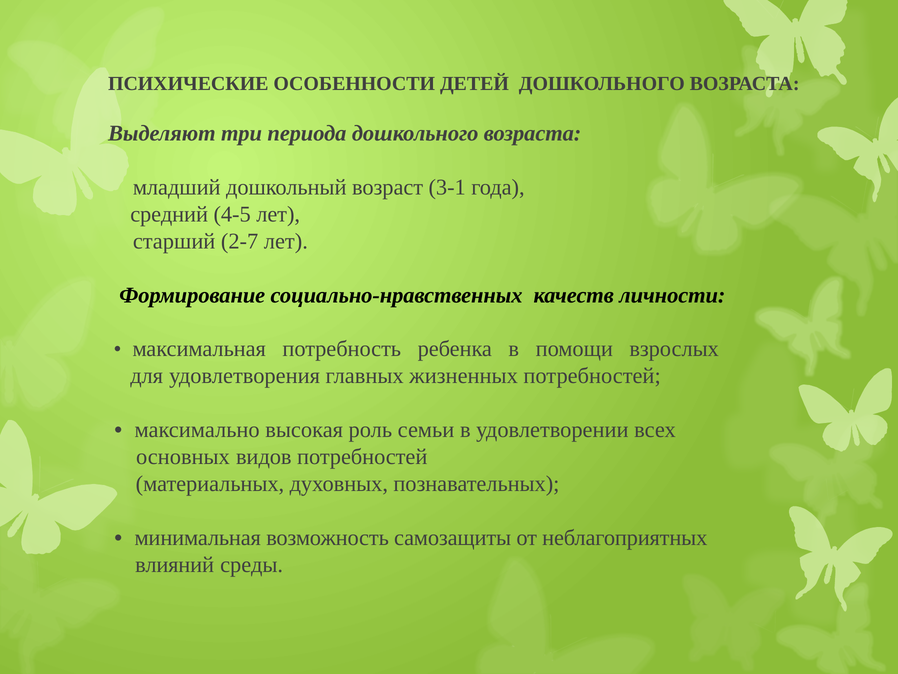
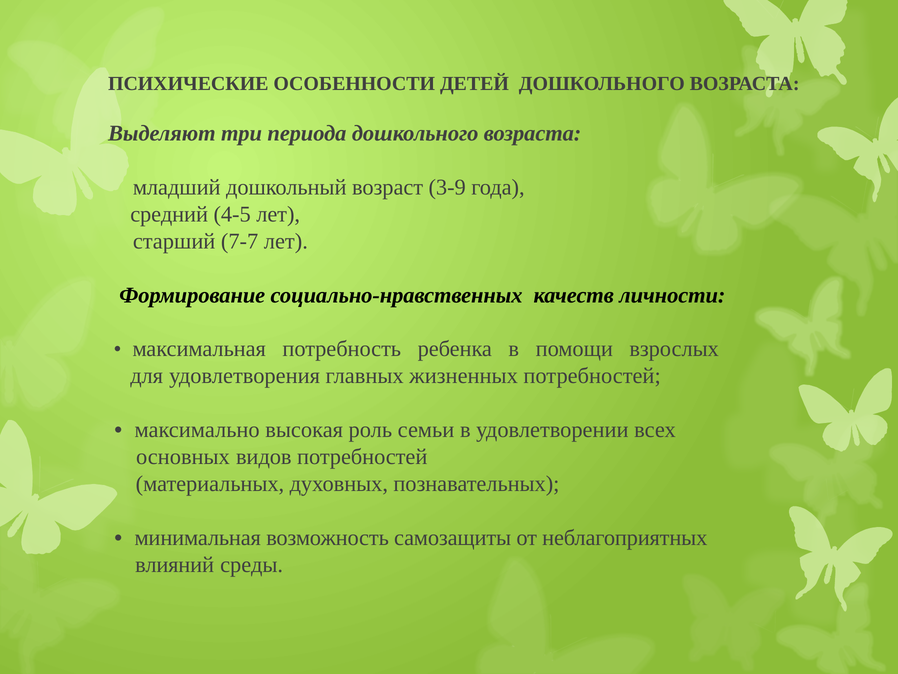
3-1: 3-1 -> 3-9
2-7: 2-7 -> 7-7
